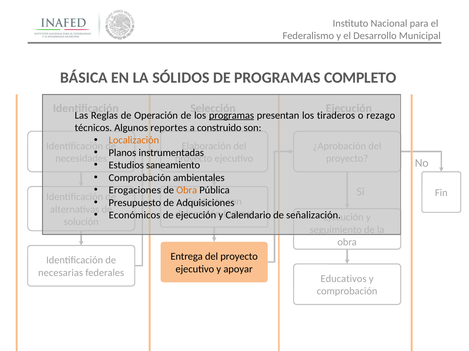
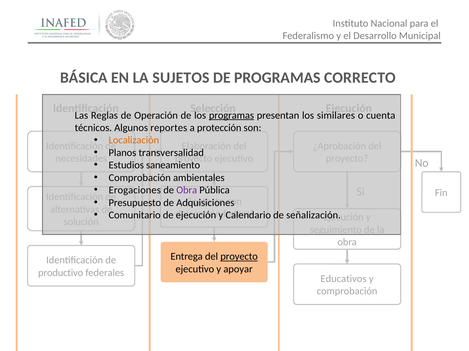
SÓLIDOS: SÓLIDOS -> SUJETOS
COMPLETO: COMPLETO -> CORRECTO
tiraderos: tiraderos -> similares
rezago: rezago -> cuenta
construido: construido -> protección
instrumentadas: instrumentadas -> transversalidad
Obra at (187, 191) colour: orange -> purple
Económicos: Económicos -> Comunitario
proyecto at (239, 257) underline: none -> present
necesarias: necesarias -> productivo
